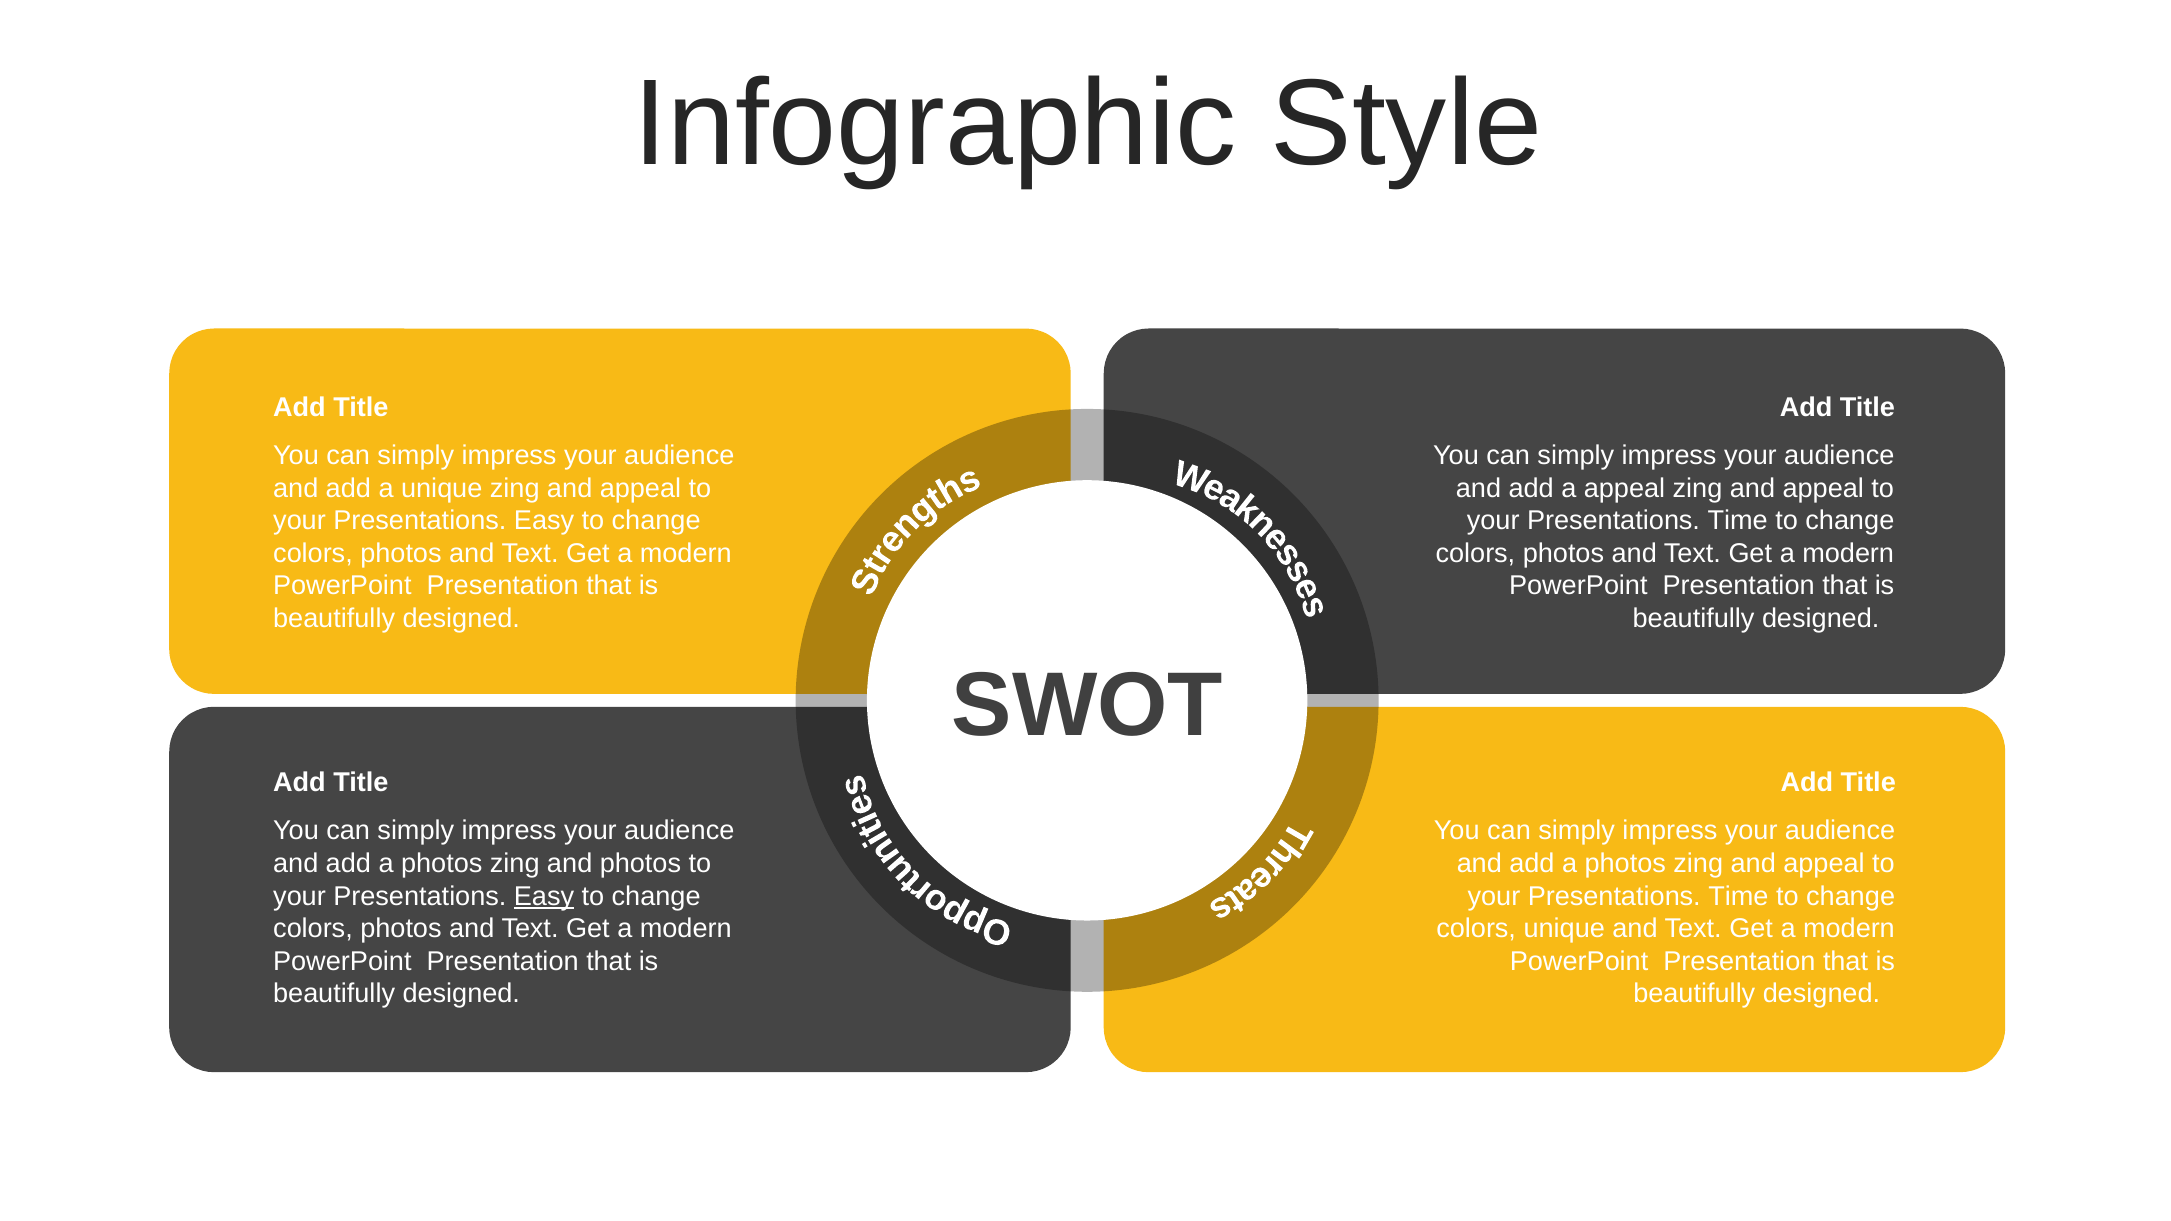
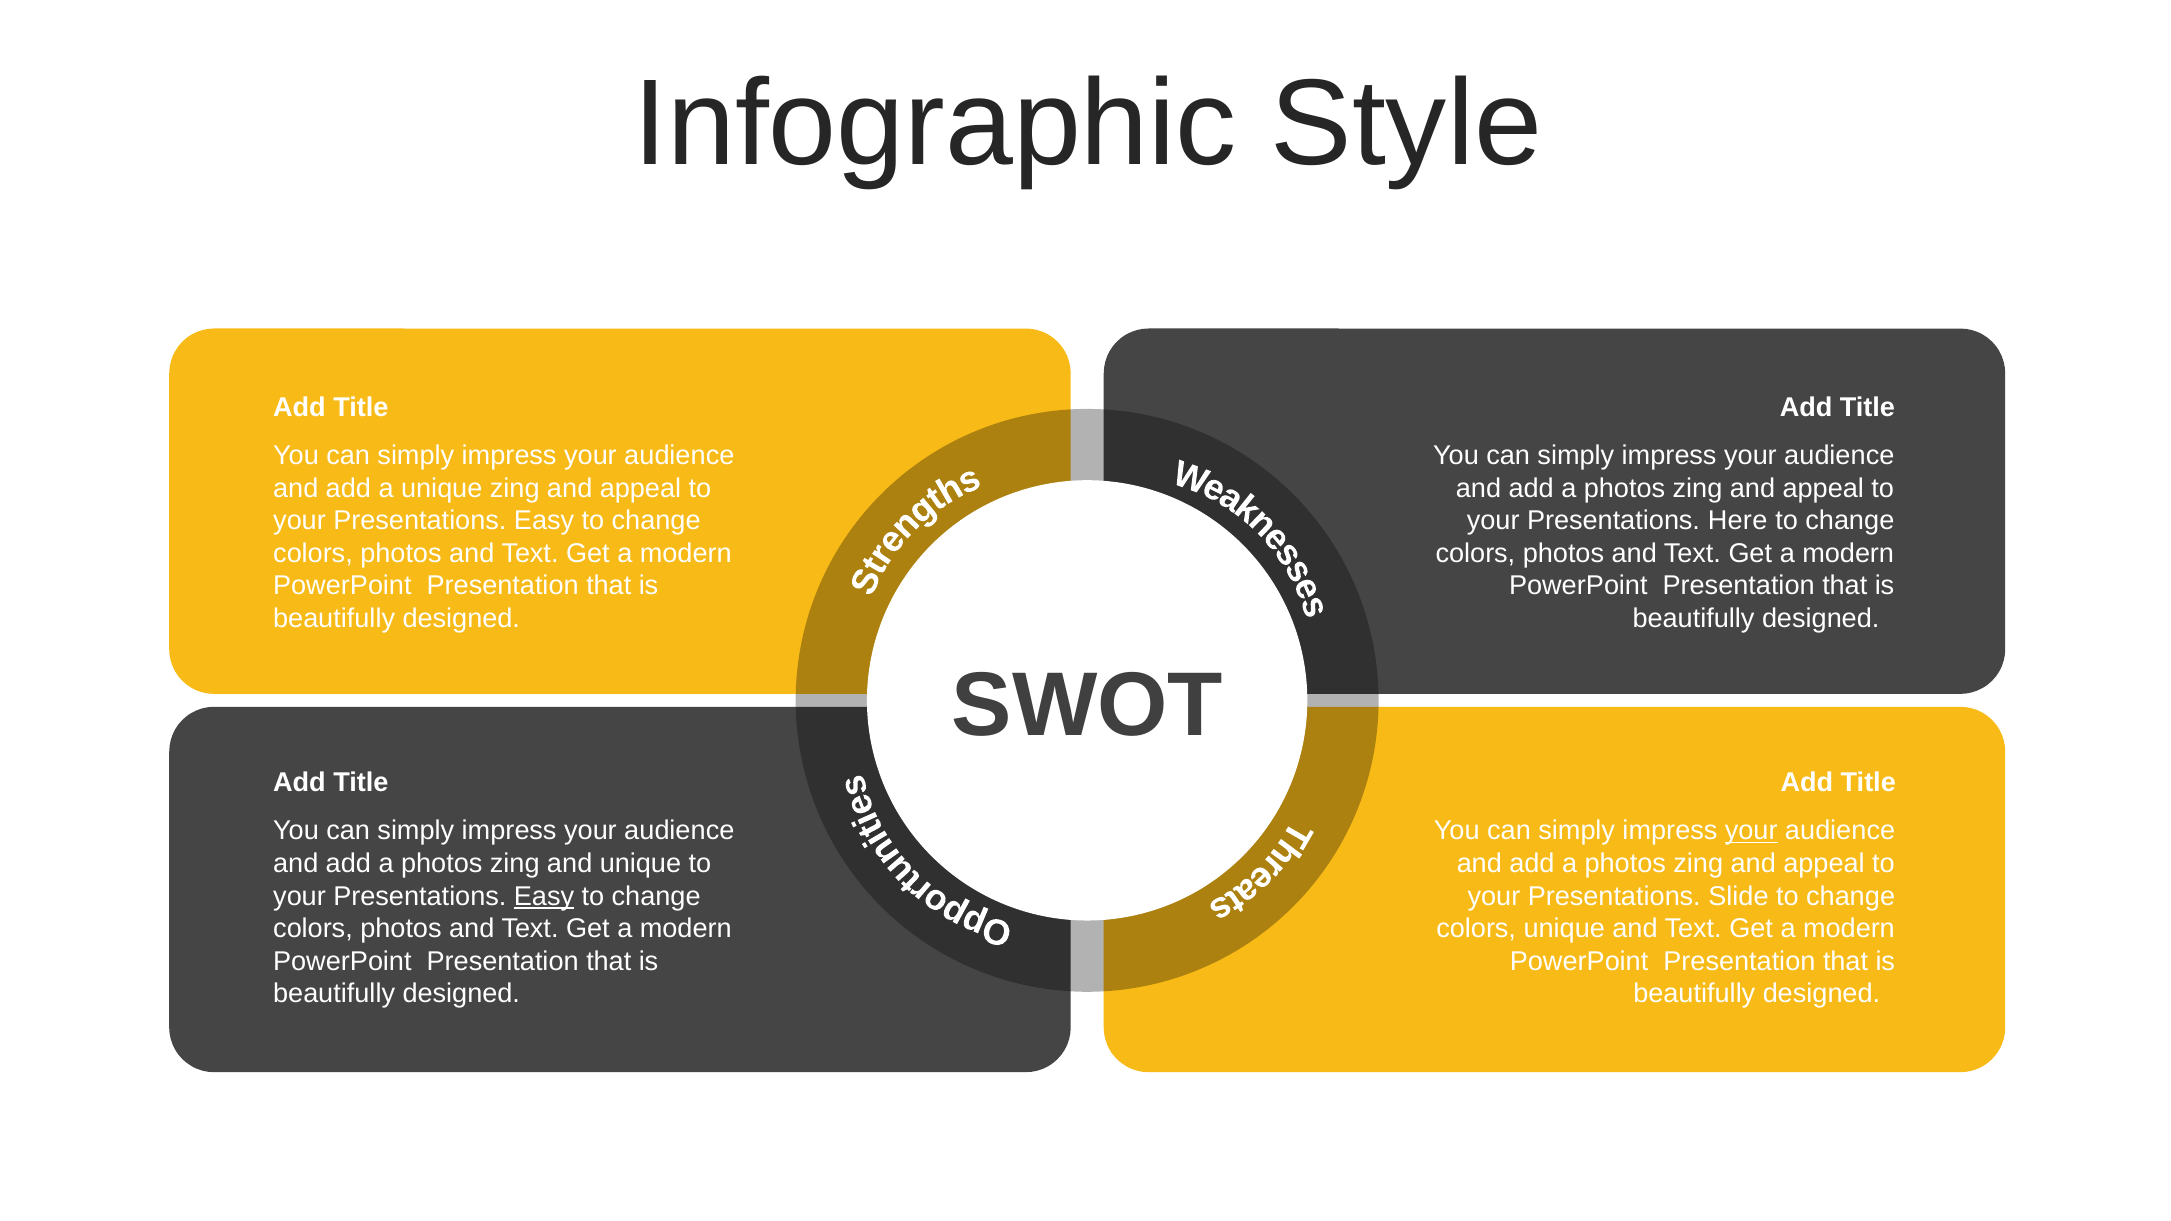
appeal at (1624, 488): appeal -> photos
Time at (1738, 521): Time -> Here
your at (1751, 831) underline: none -> present
and photos: photos -> unique
Time at (1738, 896): Time -> Slide
